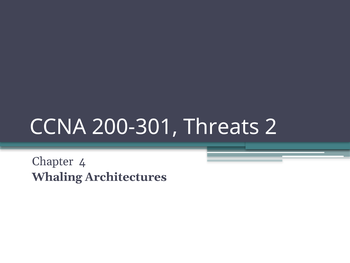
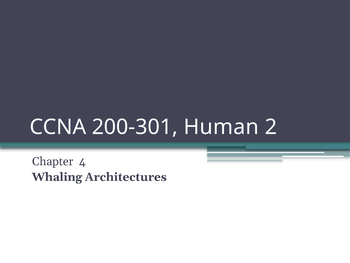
Threats: Threats -> Human
